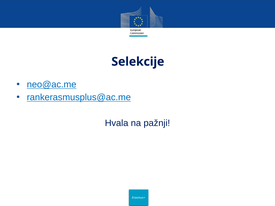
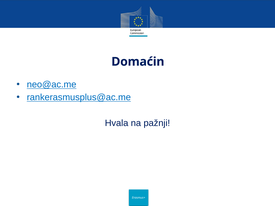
Selekcije: Selekcije -> Domaćin
